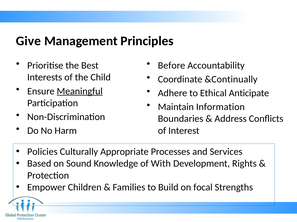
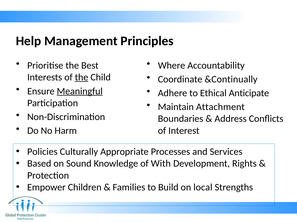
Give: Give -> Help
Before: Before -> Where
the at (82, 78) underline: none -> present
Information: Information -> Attachment
focal: focal -> local
